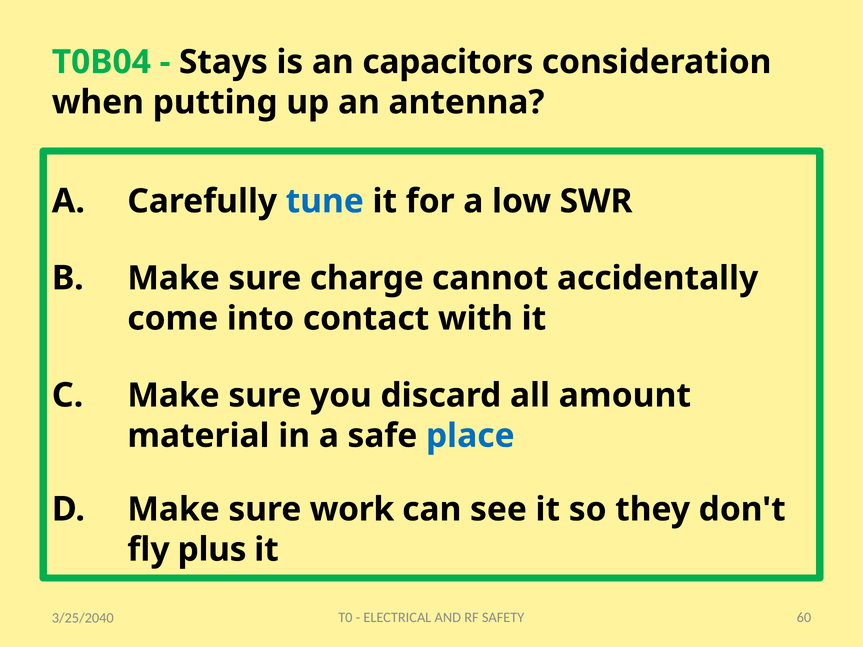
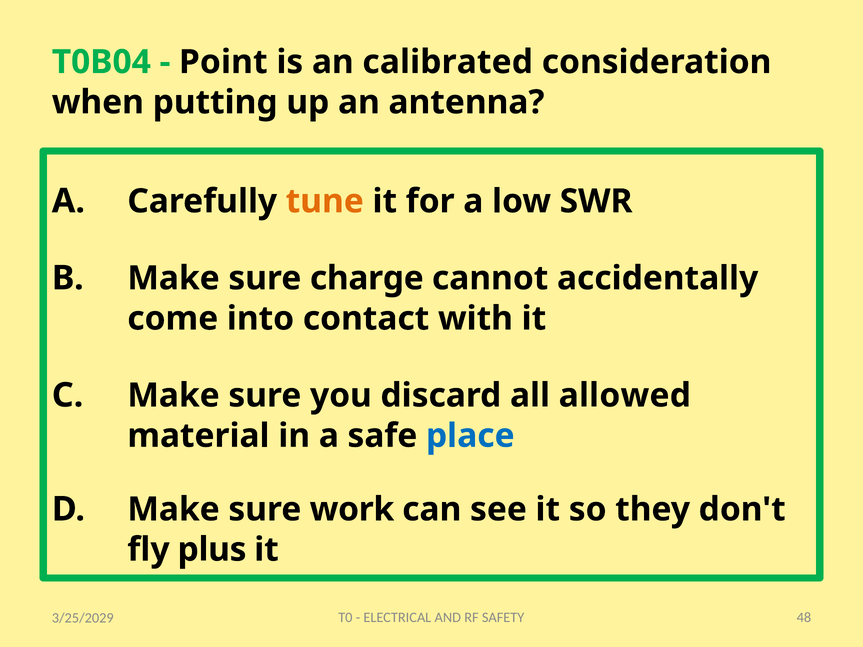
Stays: Stays -> Point
capacitors: capacitors -> calibrated
tune colour: blue -> orange
amount: amount -> allowed
60: 60 -> 48
3/25/2040: 3/25/2040 -> 3/25/2029
